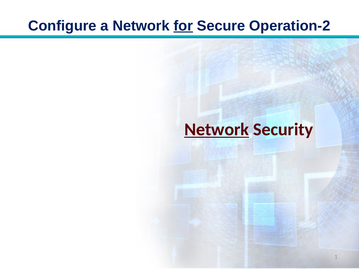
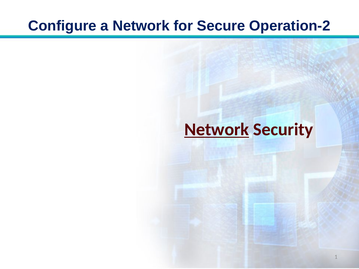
for underline: present -> none
